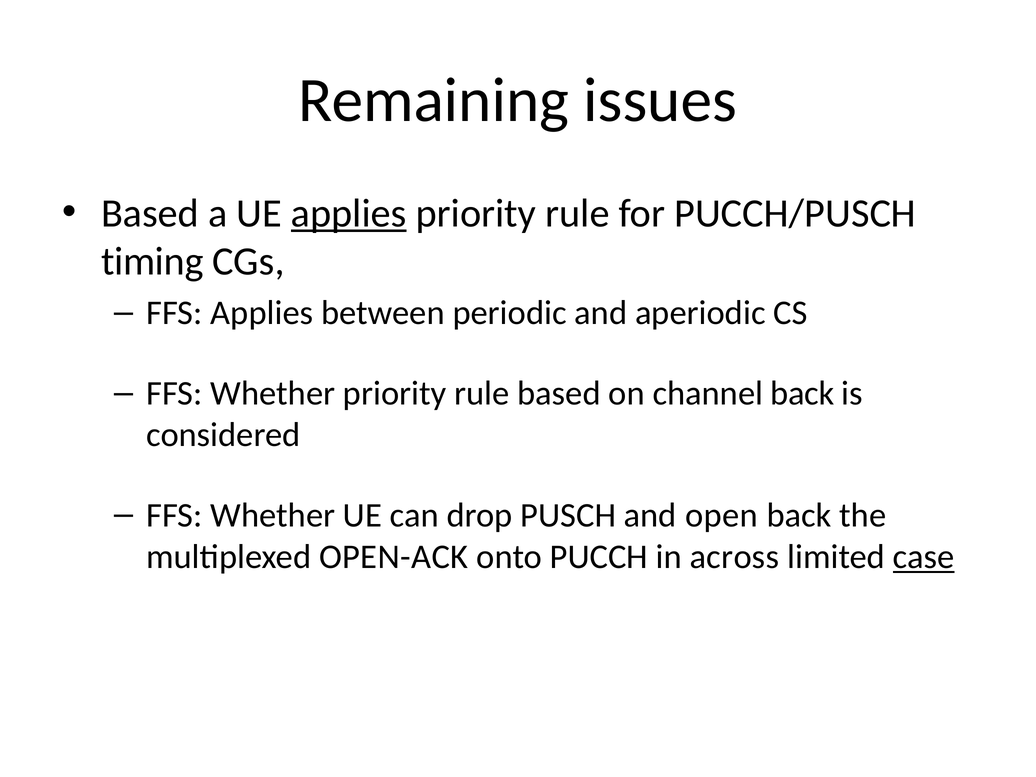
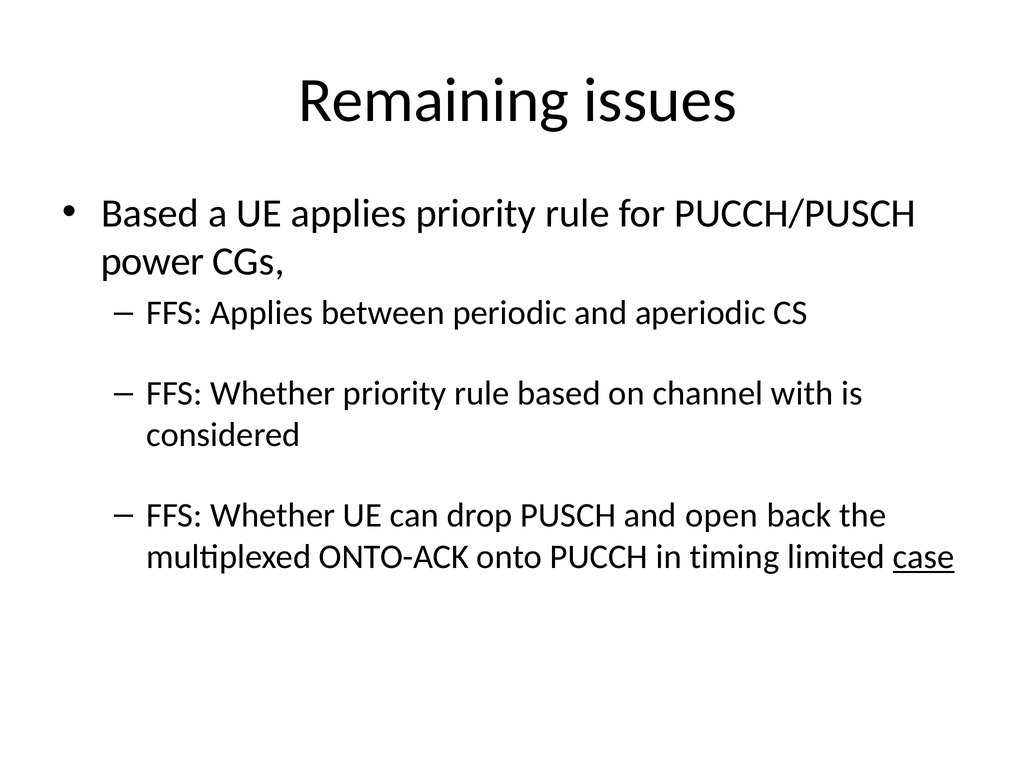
applies at (349, 213) underline: present -> none
timing: timing -> power
channel back: back -> with
OPEN-ACK: OPEN-ACK -> ONTO-ACK
across: across -> timing
